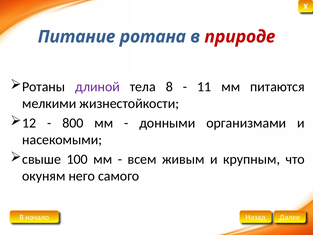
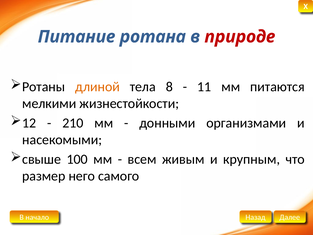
длиной colour: purple -> orange
800: 800 -> 210
окуням: окуням -> размер
